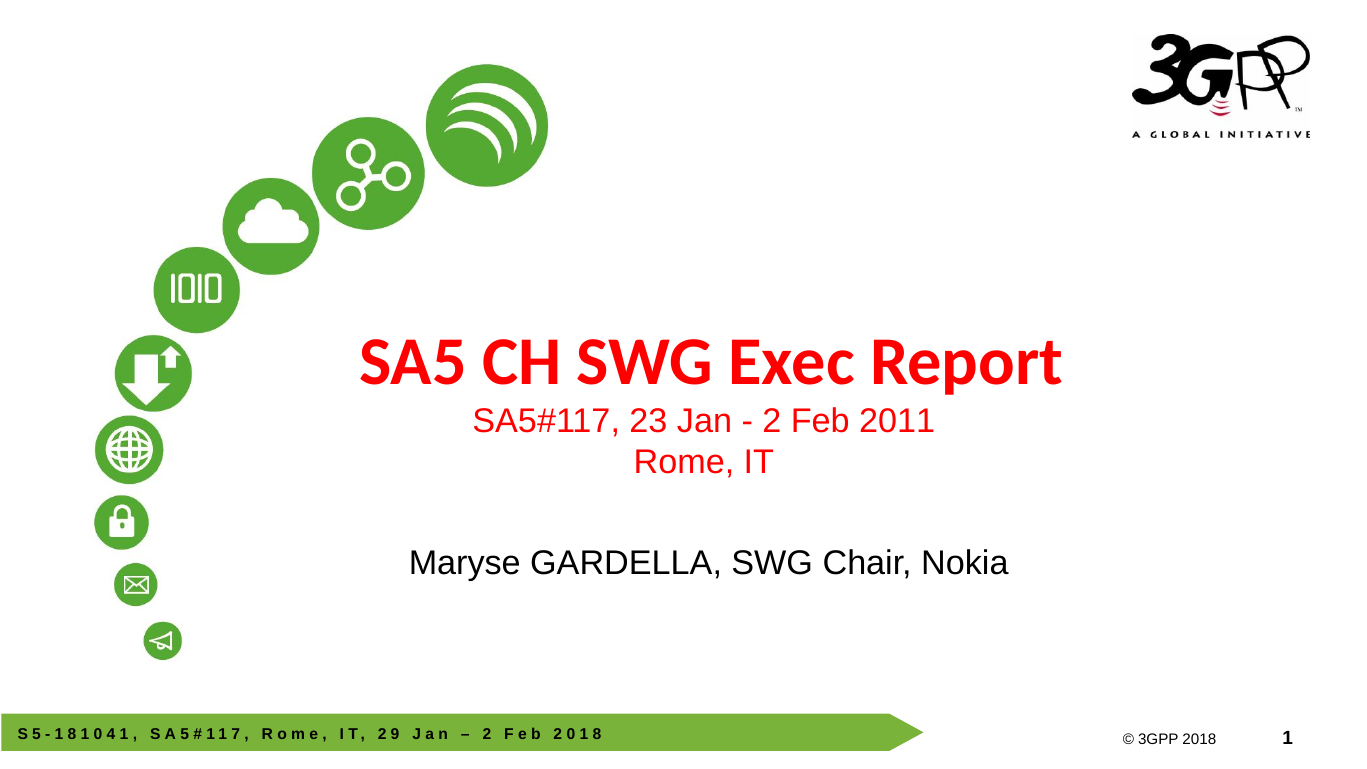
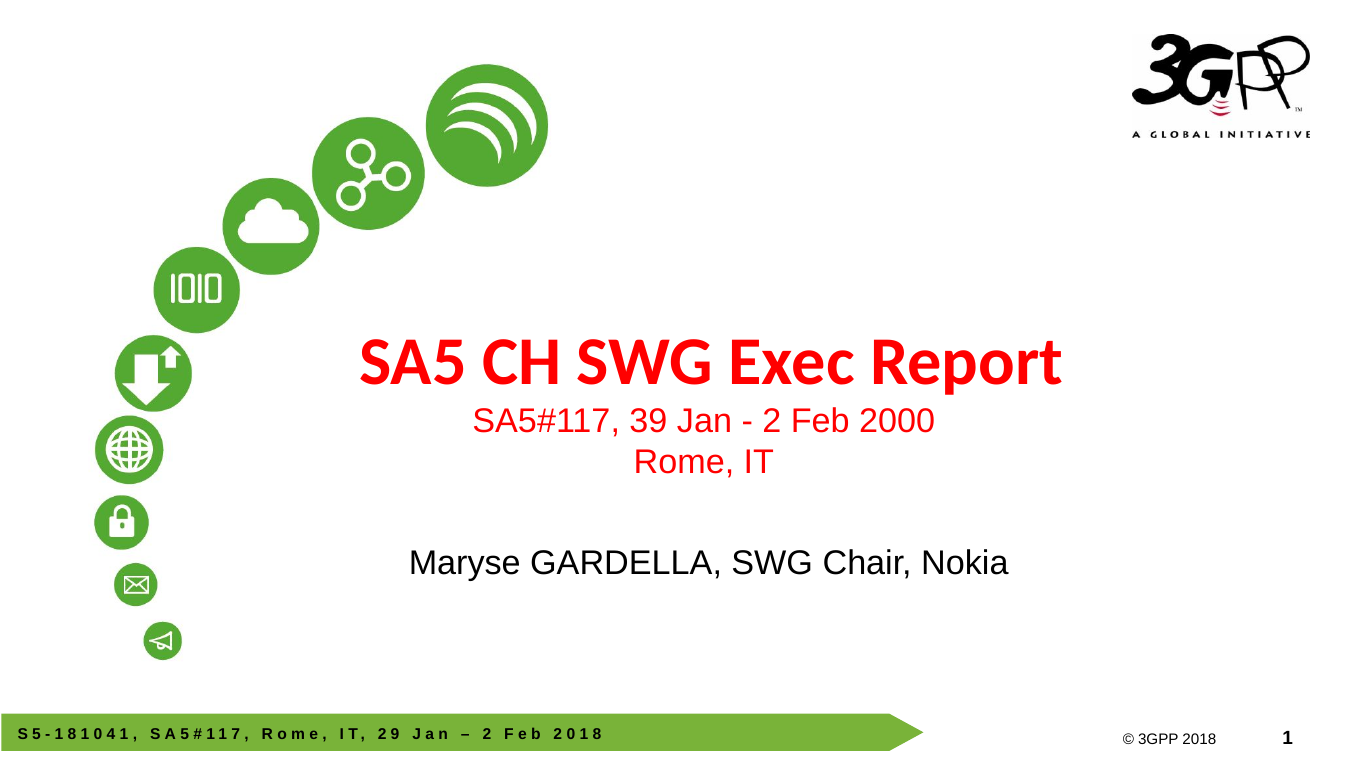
23: 23 -> 39
2011: 2011 -> 2000
